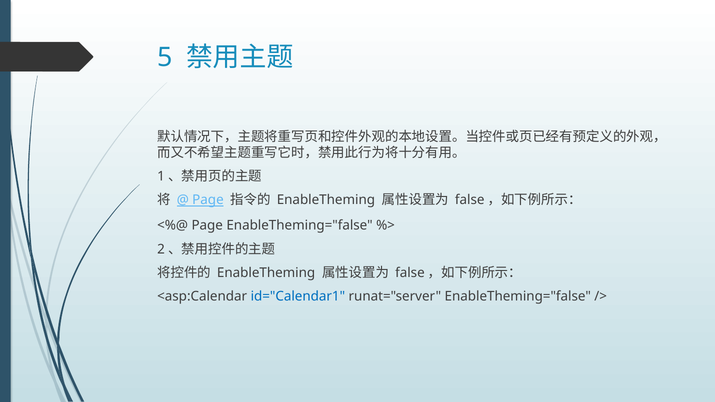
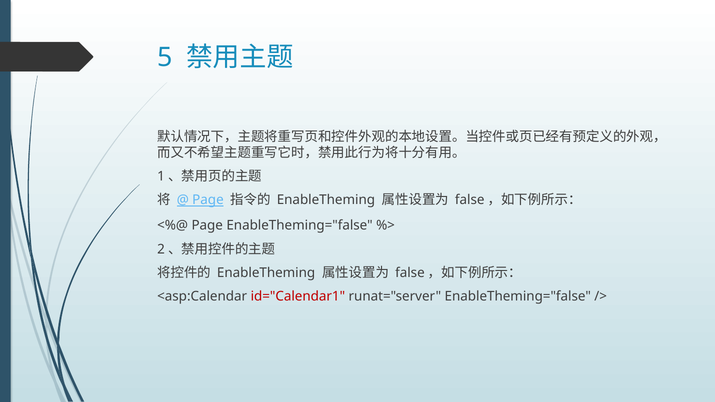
id="Calendar1 colour: blue -> red
